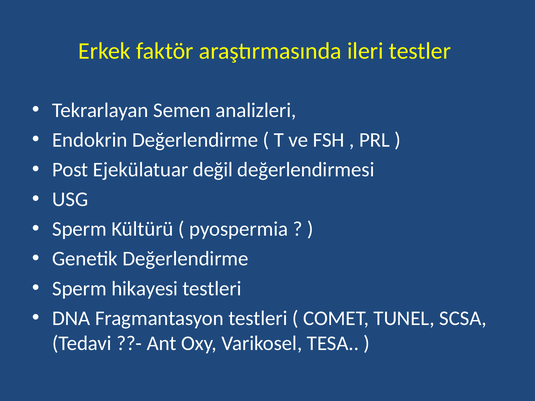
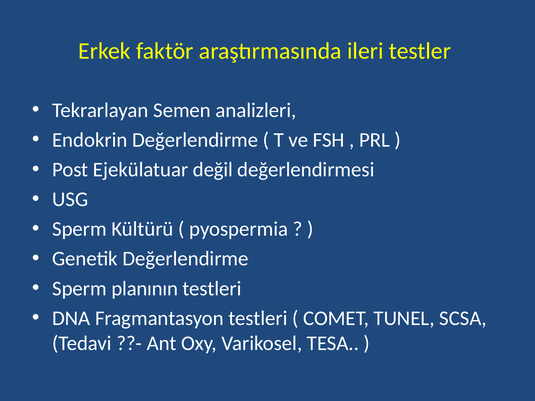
hikayesi: hikayesi -> planının
